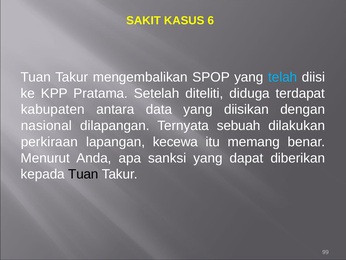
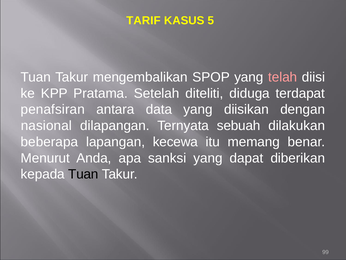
SAKIT: SAKIT -> TARIF
6: 6 -> 5
telah colour: light blue -> pink
kabupaten: kabupaten -> penafsiran
perkiraan: perkiraan -> beberapa
